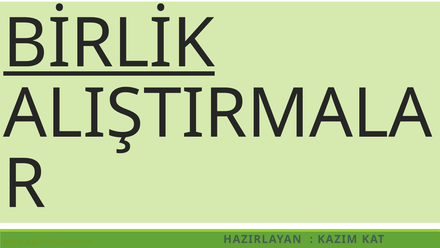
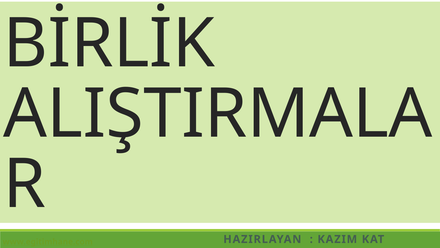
BİRLİK underline: present -> none
